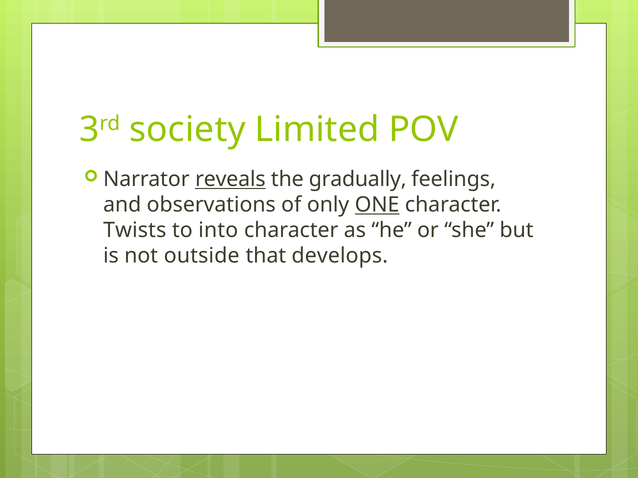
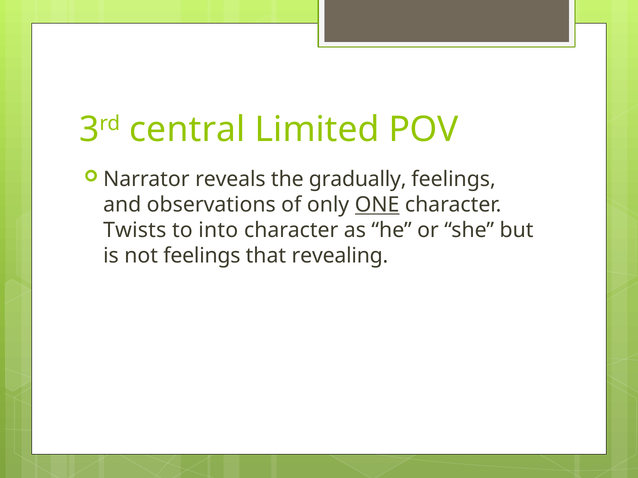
society: society -> central
reveals underline: present -> none
not outside: outside -> feelings
develops: develops -> revealing
